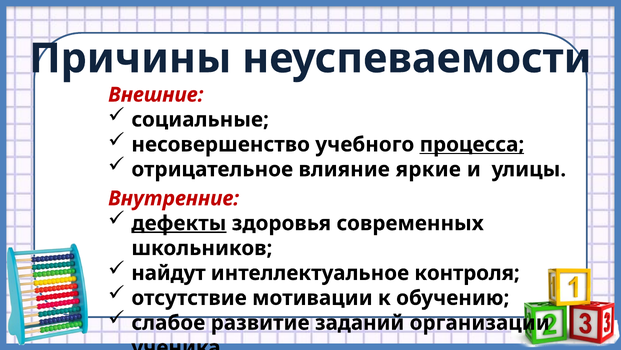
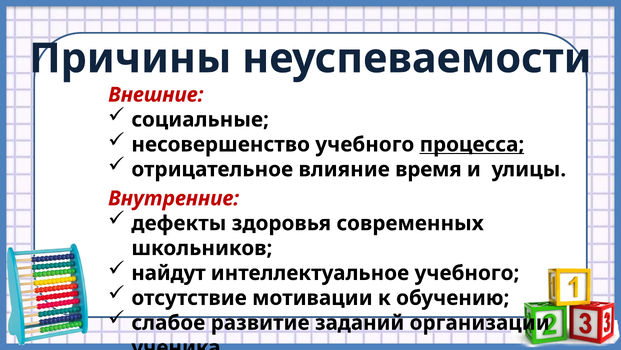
яркие: яркие -> время
дефекты underline: present -> none
интеллектуальное контроля: контроля -> учебного
